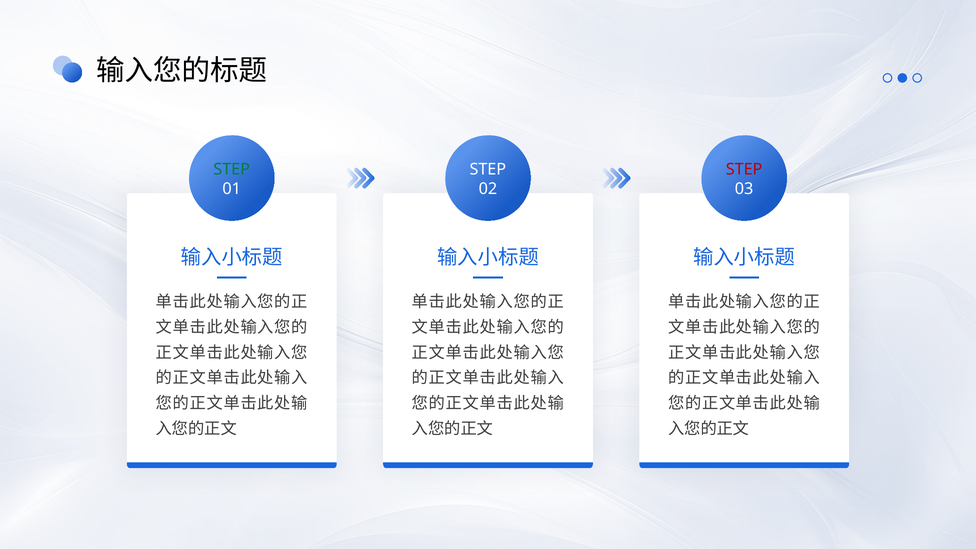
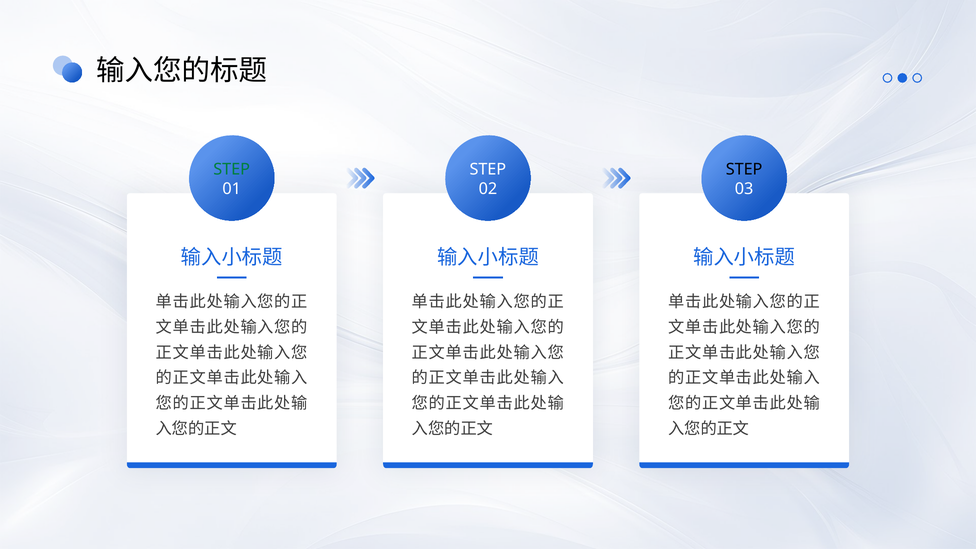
STEP at (744, 169) colour: red -> black
